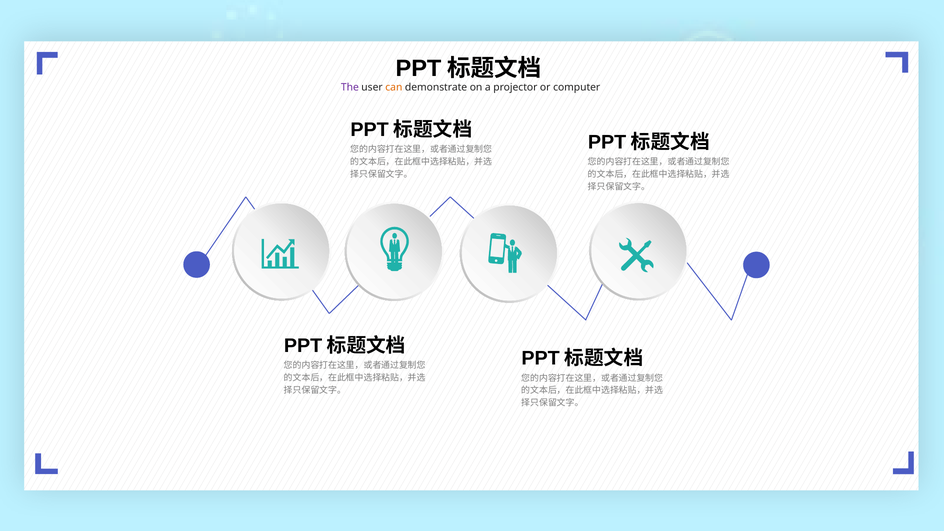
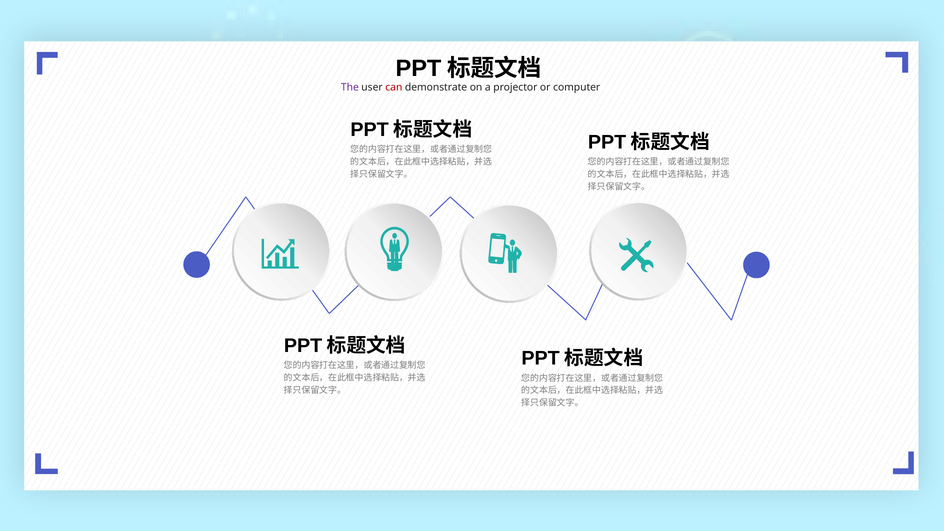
can colour: orange -> red
